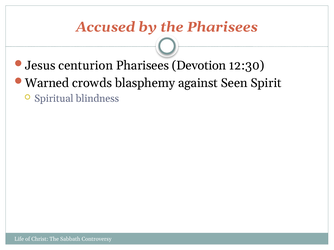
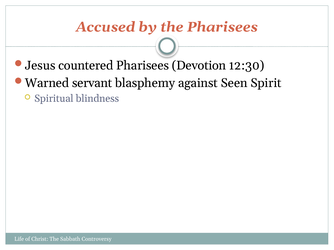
centurion: centurion -> countered
crowds: crowds -> servant
